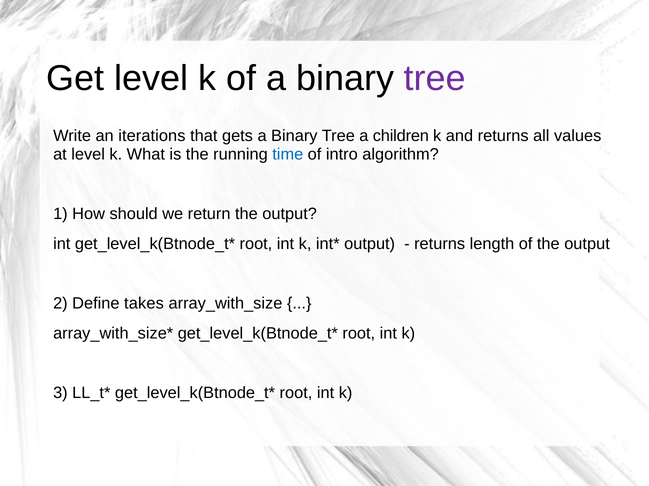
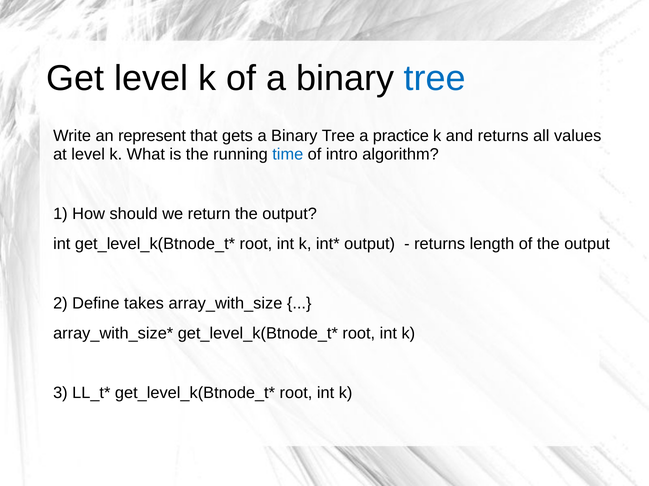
tree at (435, 78) colour: purple -> blue
iterations: iterations -> represent
children: children -> practice
